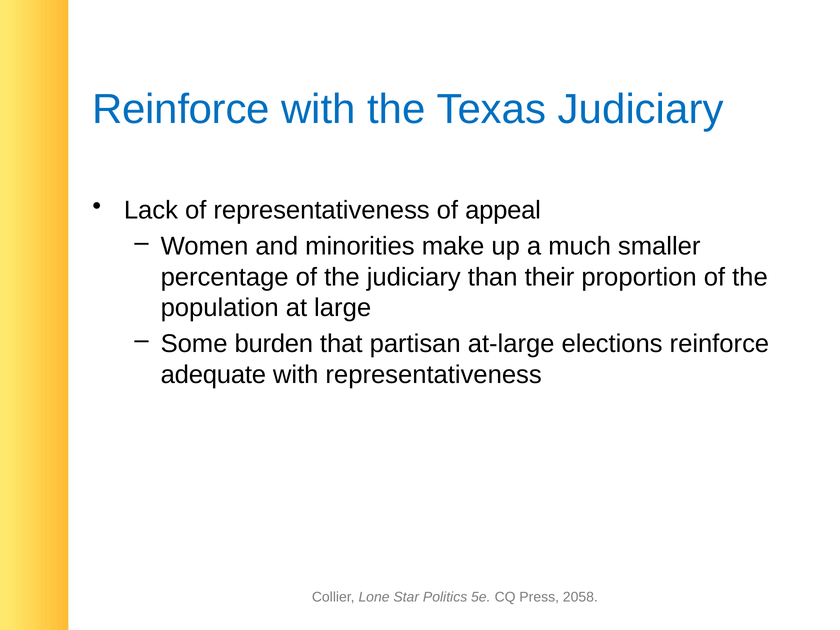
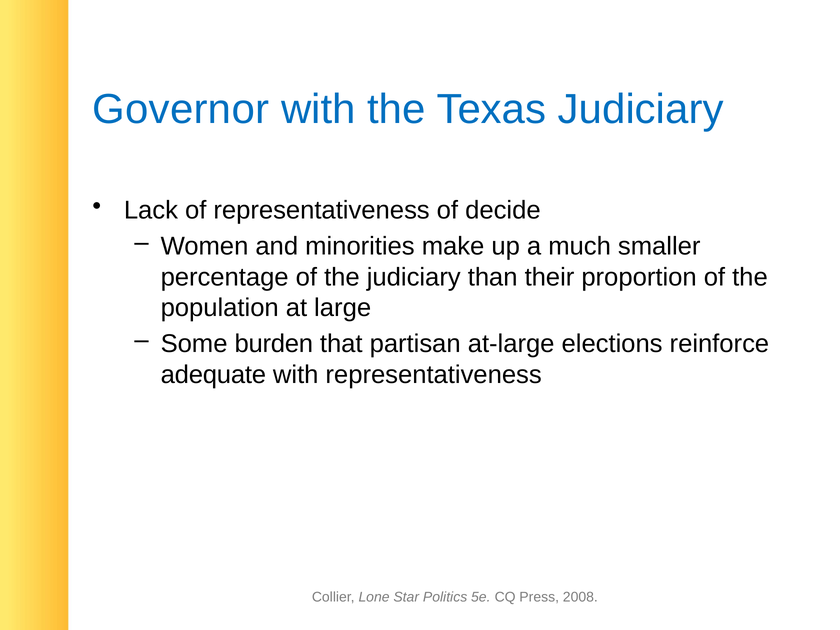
Reinforce at (181, 109): Reinforce -> Governor
appeal: appeal -> decide
2058: 2058 -> 2008
